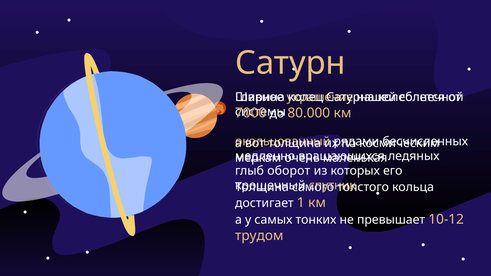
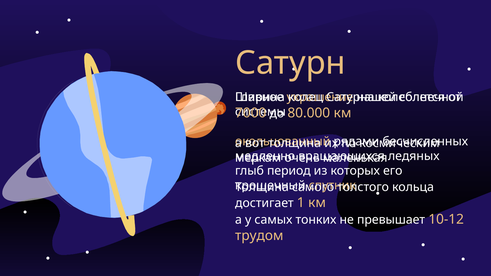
оборот: оборот -> период
